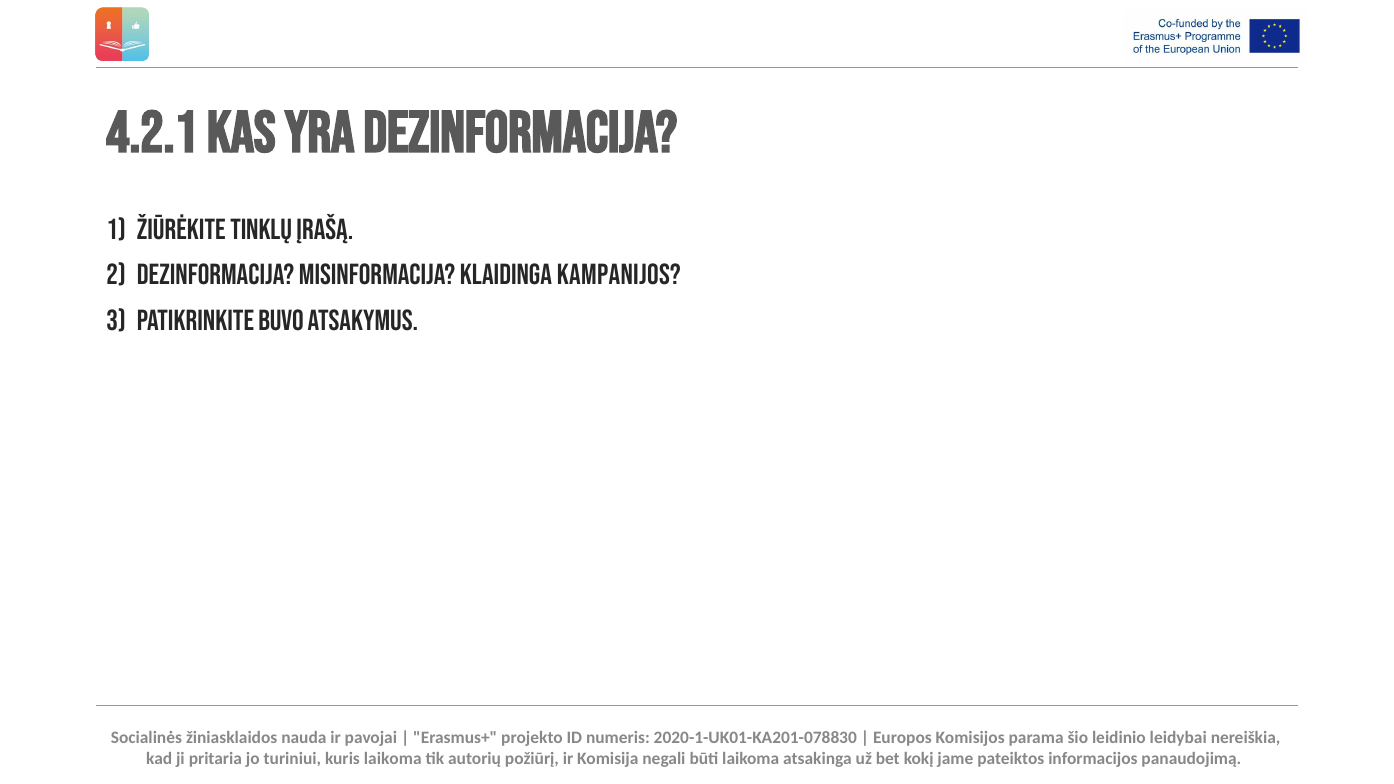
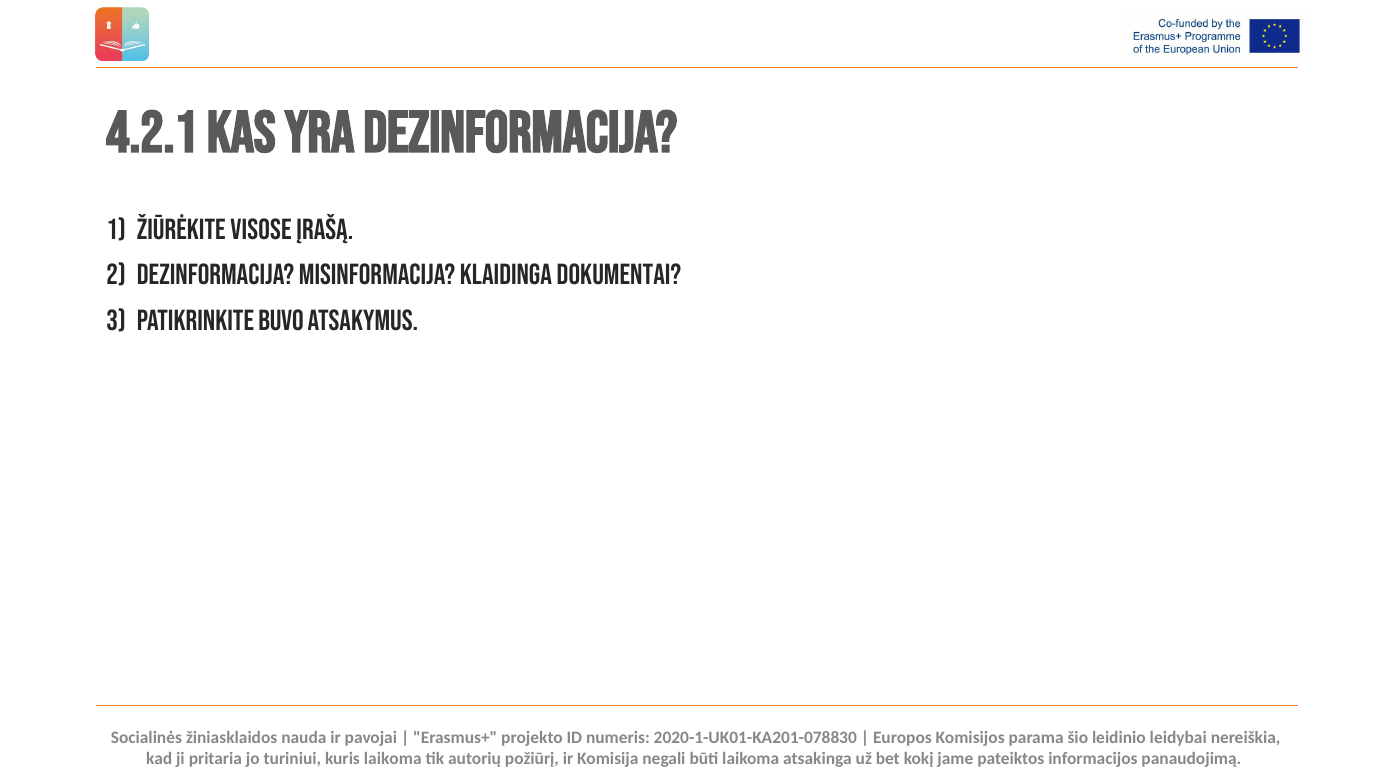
tinklų: tinklų -> visose
kampanijos: kampanijos -> dokumentai
